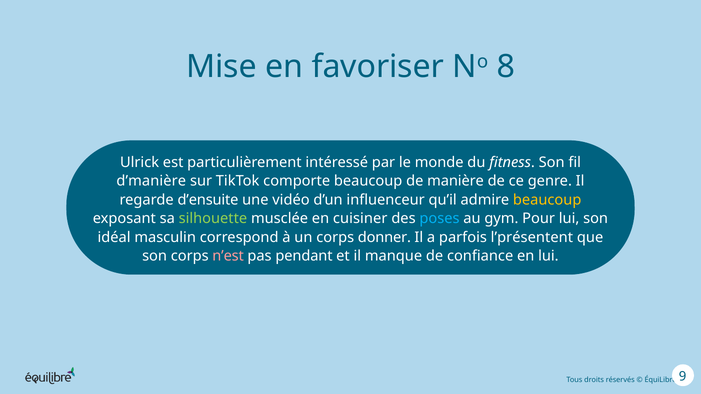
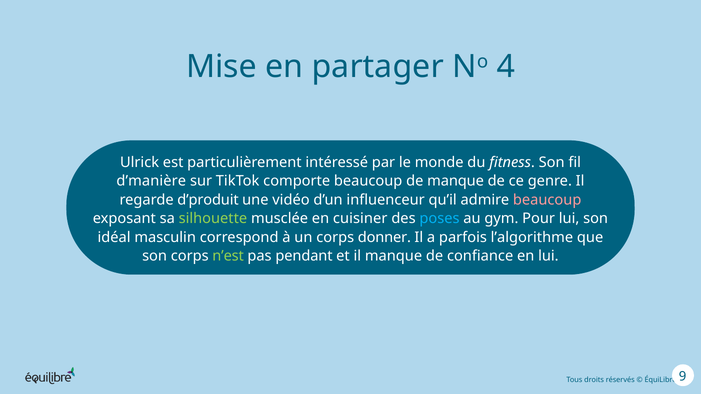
favoriser: favoriser -> partager
8: 8 -> 4
de manière: manière -> manque
d’ensuite: d’ensuite -> d’produit
beaucoup at (547, 200) colour: yellow -> pink
l’présentent: l’présentent -> l’algorithme
n’est colour: pink -> light green
